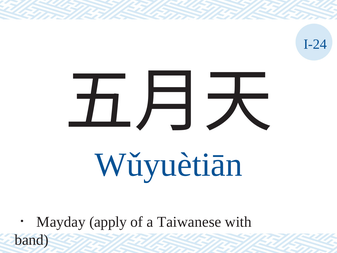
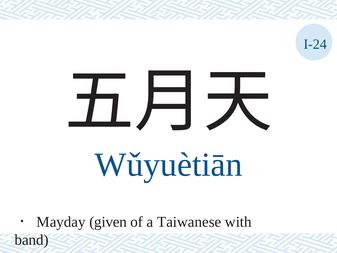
apply: apply -> given
